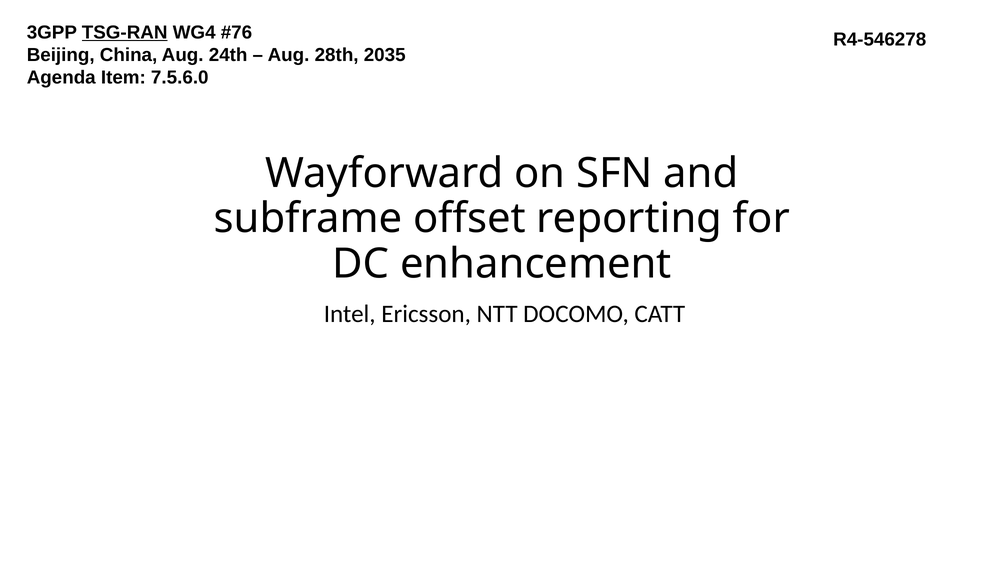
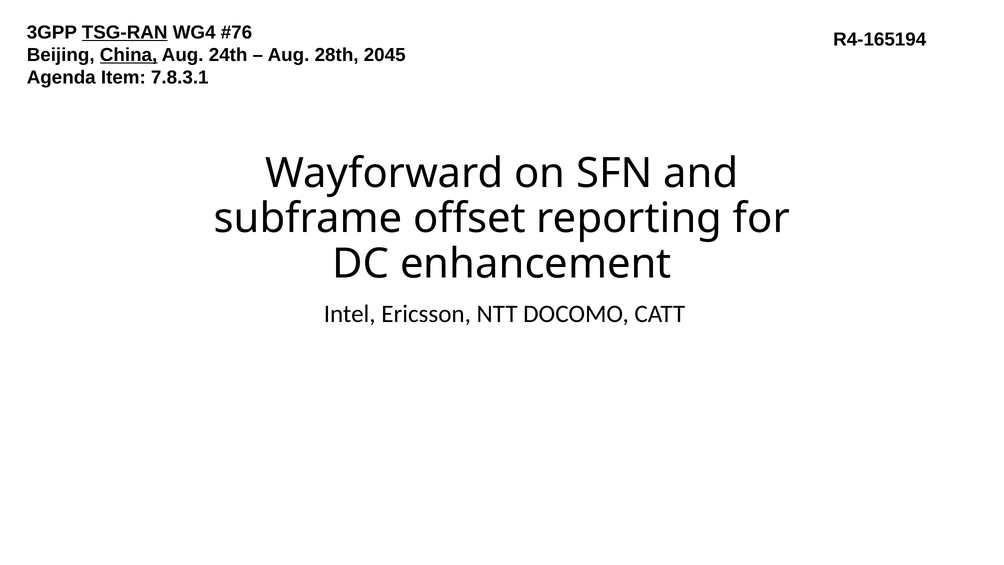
R4-546278: R4-546278 -> R4-165194
China underline: none -> present
2035: 2035 -> 2045
7.5.6.0: 7.5.6.0 -> 7.8.3.1
